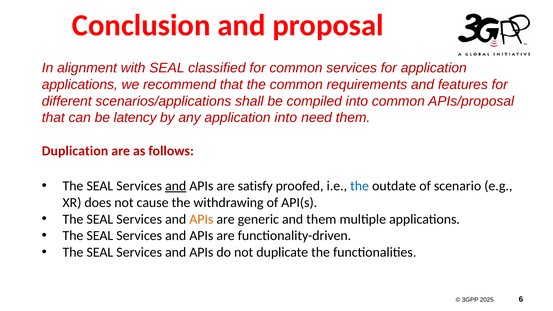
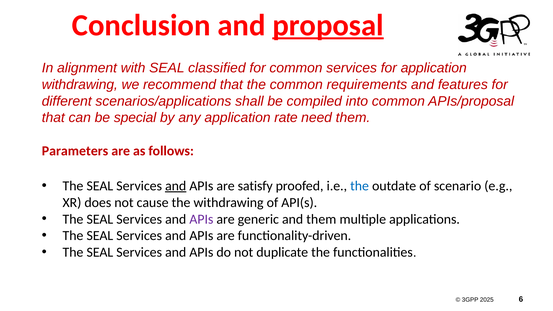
proposal underline: none -> present
applications at (80, 85): applications -> withdrawing
latency: latency -> special
application into: into -> rate
Duplication: Duplication -> Parameters
APIs at (201, 219) colour: orange -> purple
